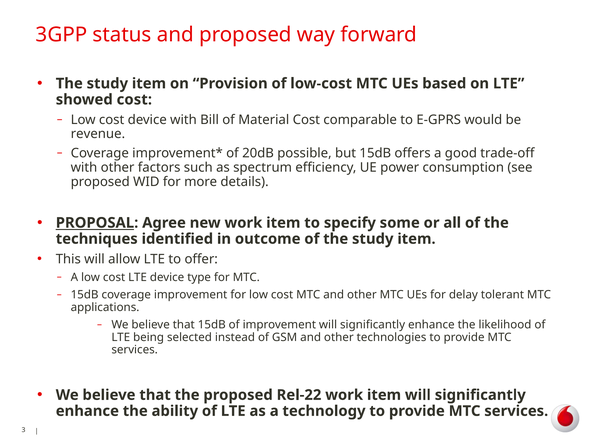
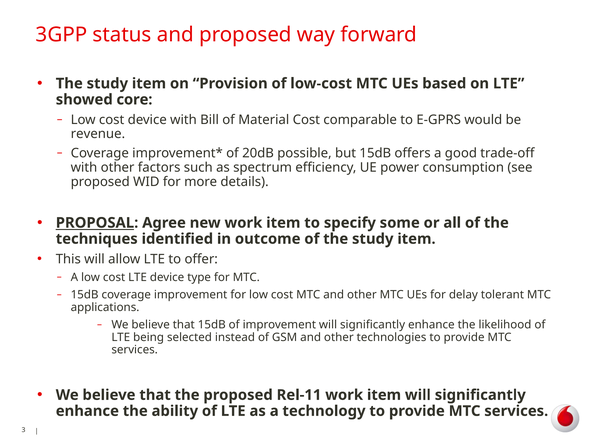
showed cost: cost -> core
Rel-22: Rel-22 -> Rel-11
